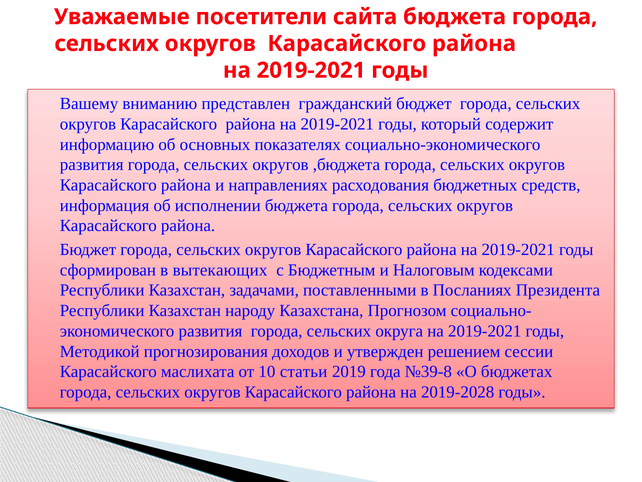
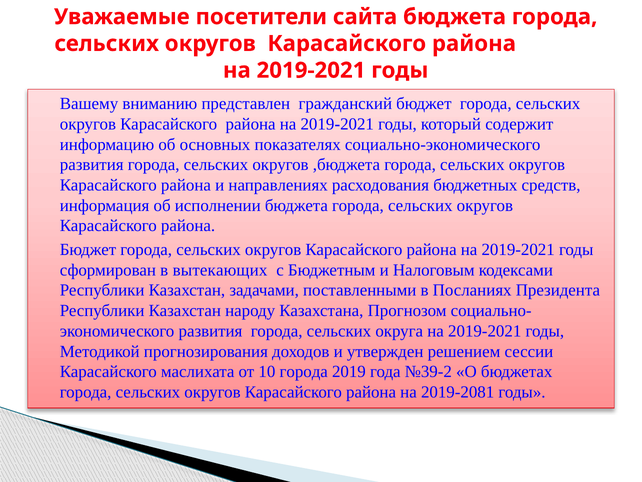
10 статьи: статьи -> города
№39-8: №39-8 -> №39-2
2019-2028: 2019-2028 -> 2019-2081
